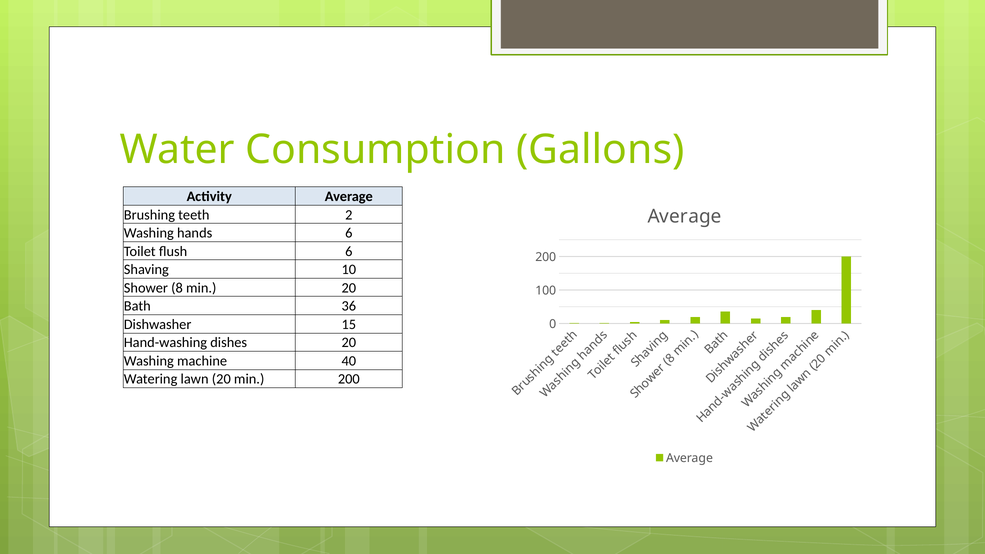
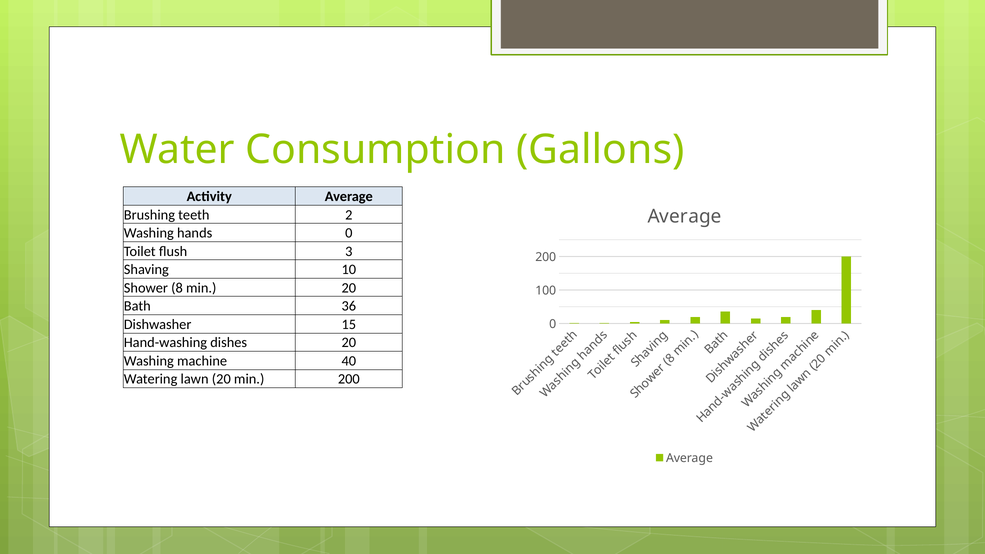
hands 6: 6 -> 0
flush 6: 6 -> 3
